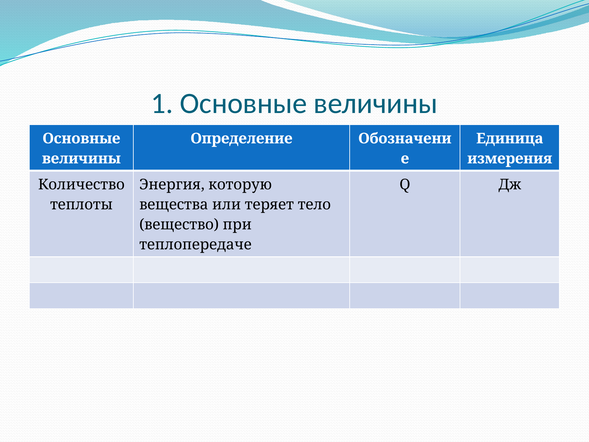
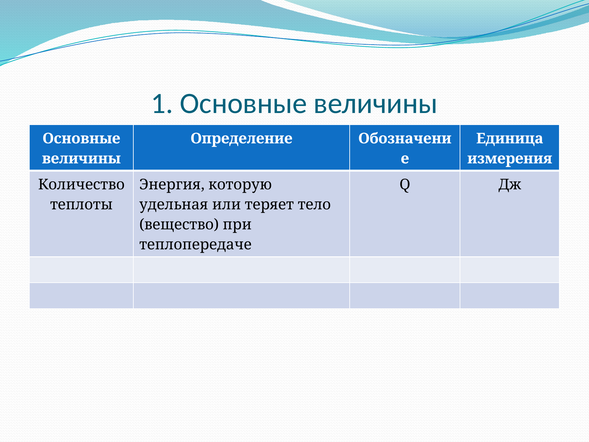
вещества: вещества -> удельная
